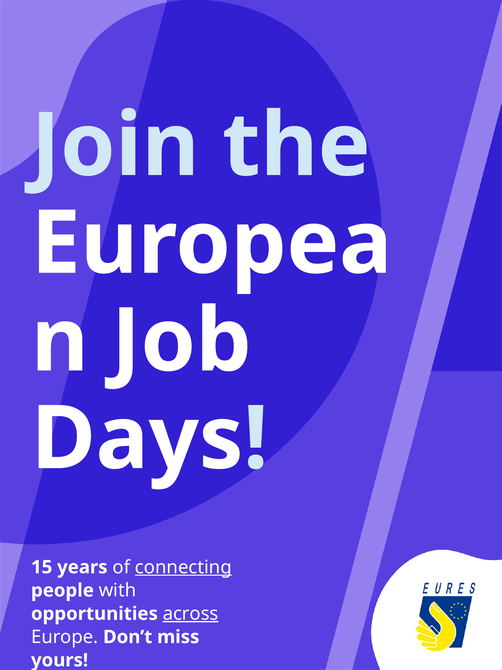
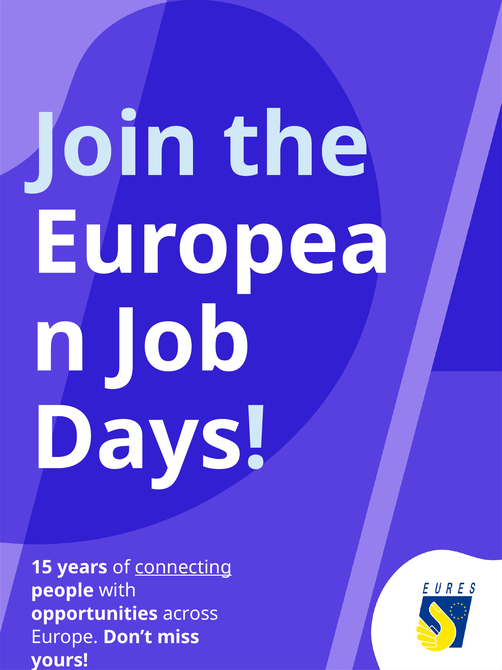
across underline: present -> none
